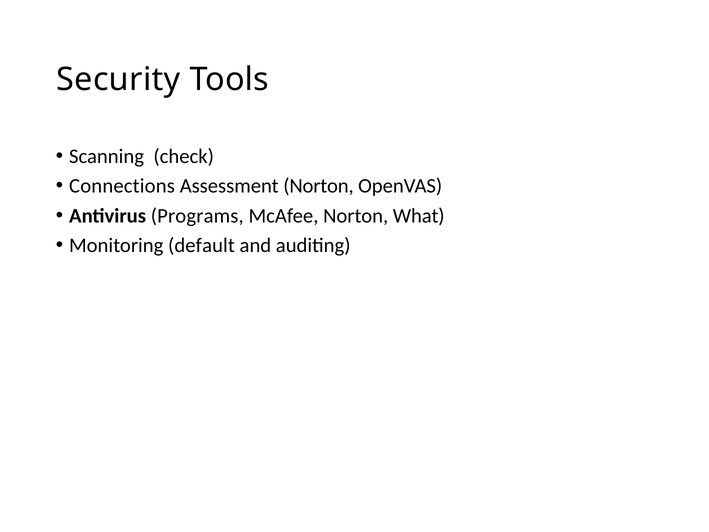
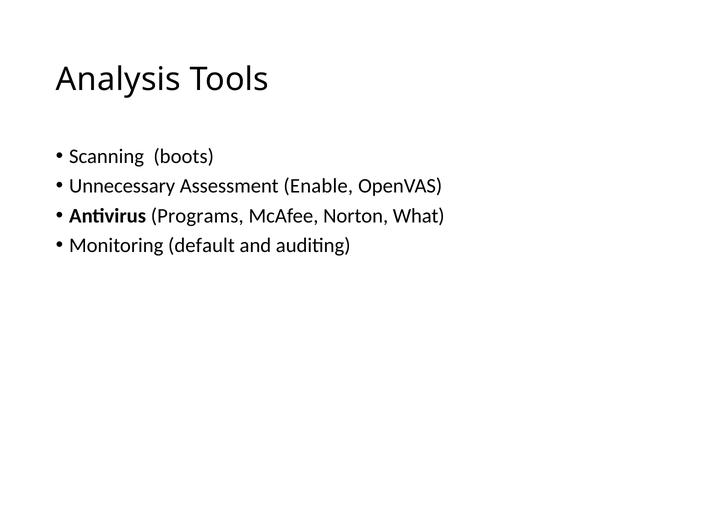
Security: Security -> Analysis
check: check -> boots
Connections: Connections -> Unnecessary
Assessment Norton: Norton -> Enable
